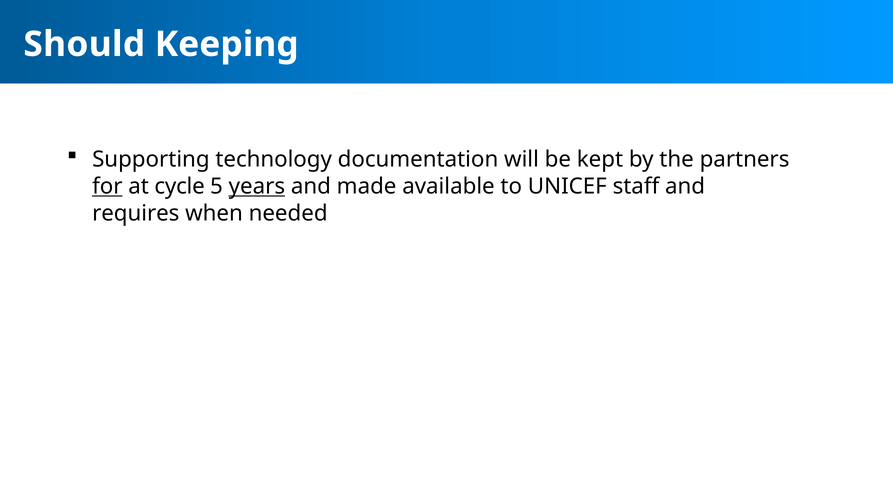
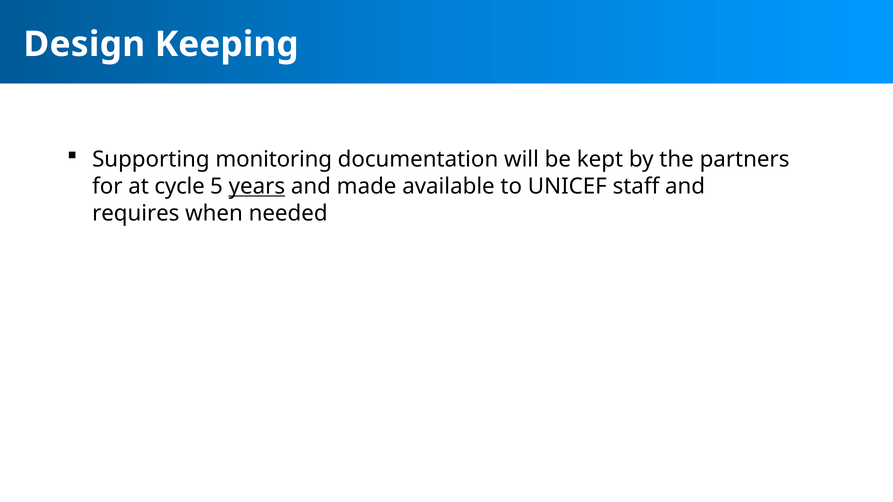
Should: Should -> Design
technology: technology -> monitoring
for underline: present -> none
